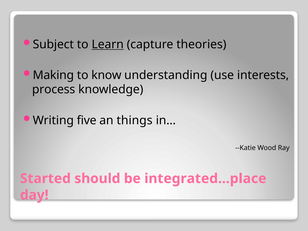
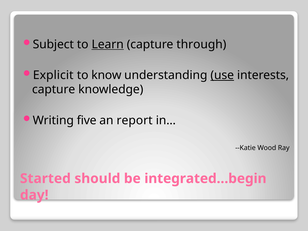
theories: theories -> through
Making: Making -> Explicit
use underline: none -> present
process at (54, 90): process -> capture
things: things -> report
integrated…place: integrated…place -> integrated…begin
